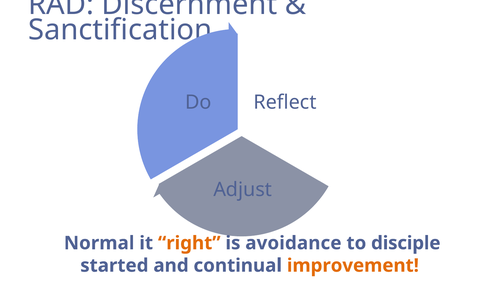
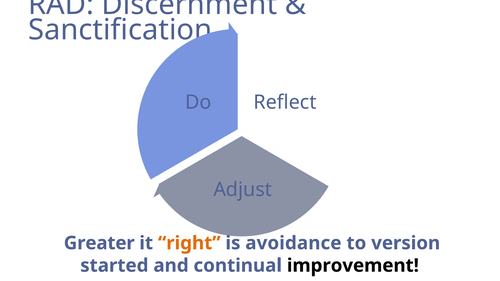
Normal: Normal -> Greater
disciple: disciple -> version
improvement colour: orange -> black
